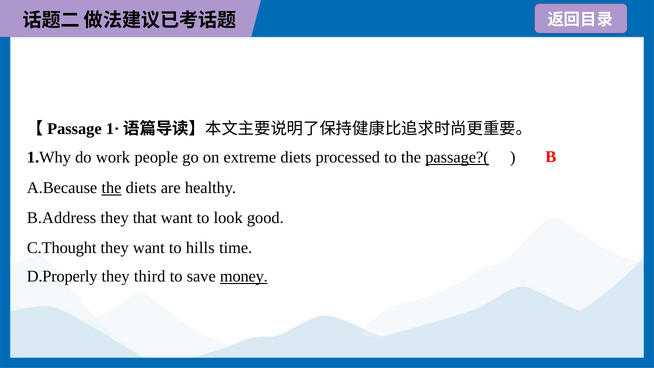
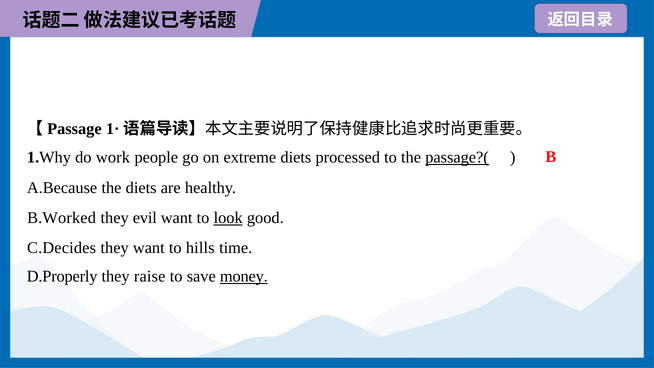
the at (111, 188) underline: present -> none
B.Address: B.Address -> B.Worked
that: that -> evil
look underline: none -> present
C.Thought: C.Thought -> C.Decides
third: third -> raise
